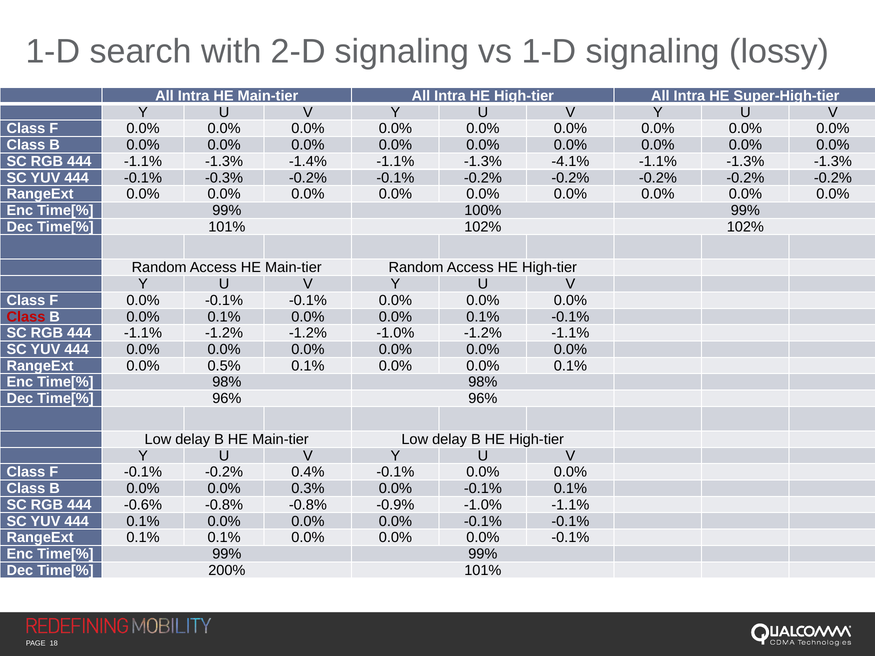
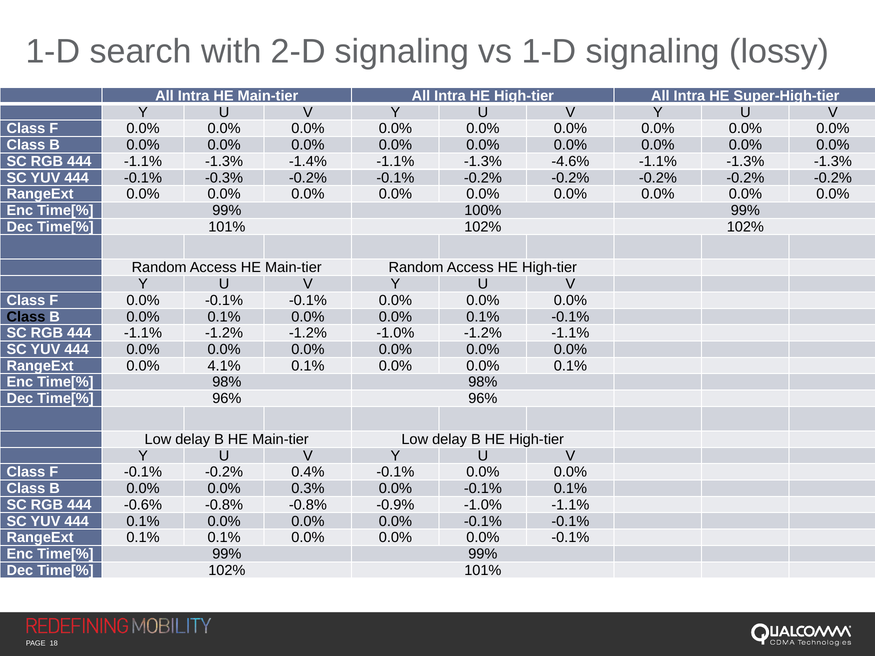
-4.1%: -4.1% -> -4.6%
Class at (26, 317) colour: red -> black
0.5%: 0.5% -> 4.1%
Time[% 200%: 200% -> 102%
